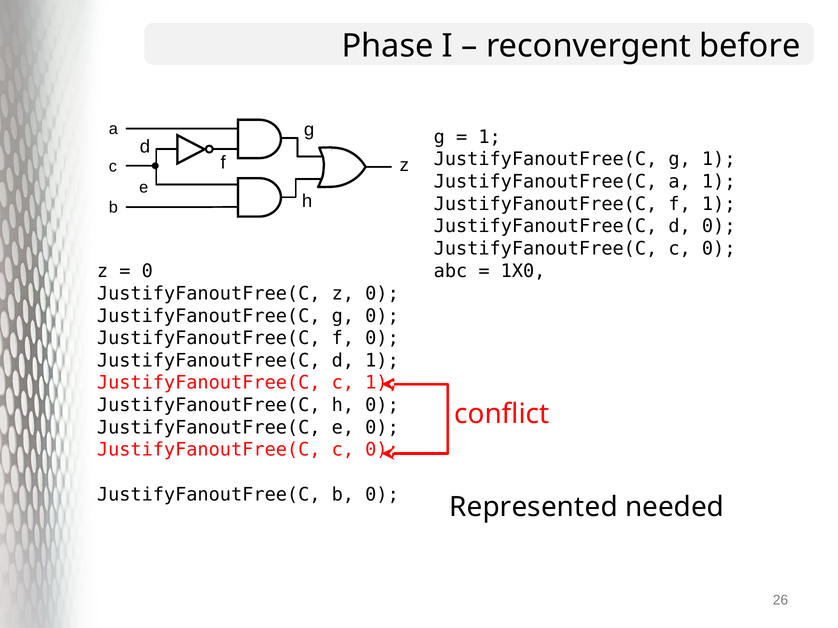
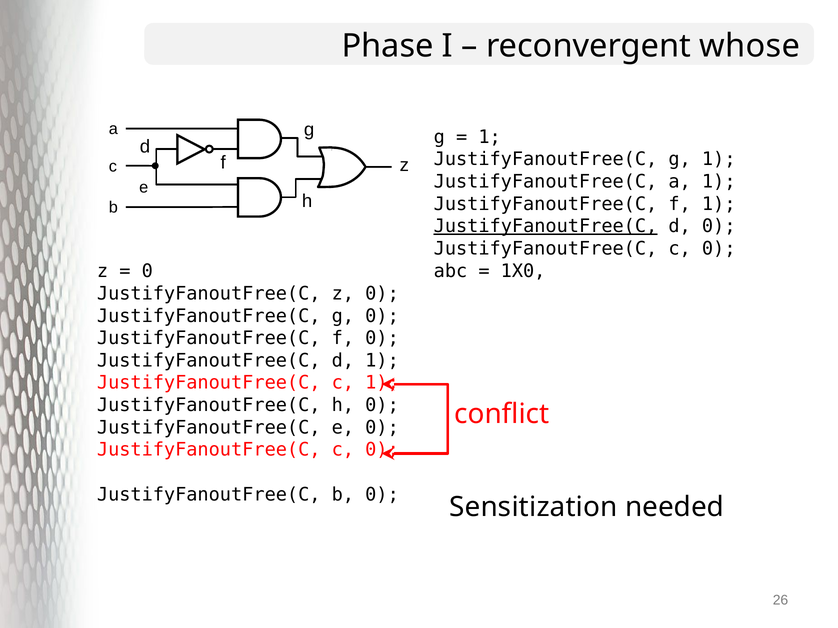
before: before -> whose
JustifyFanoutFree(C at (546, 226) underline: none -> present
Represented: Represented -> Sensitization
